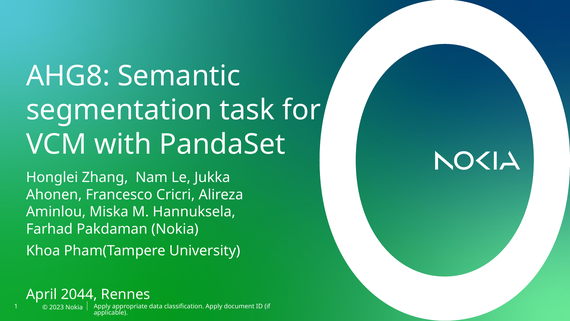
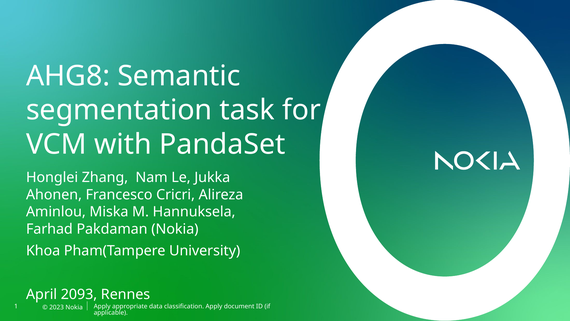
2044: 2044 -> 2093
